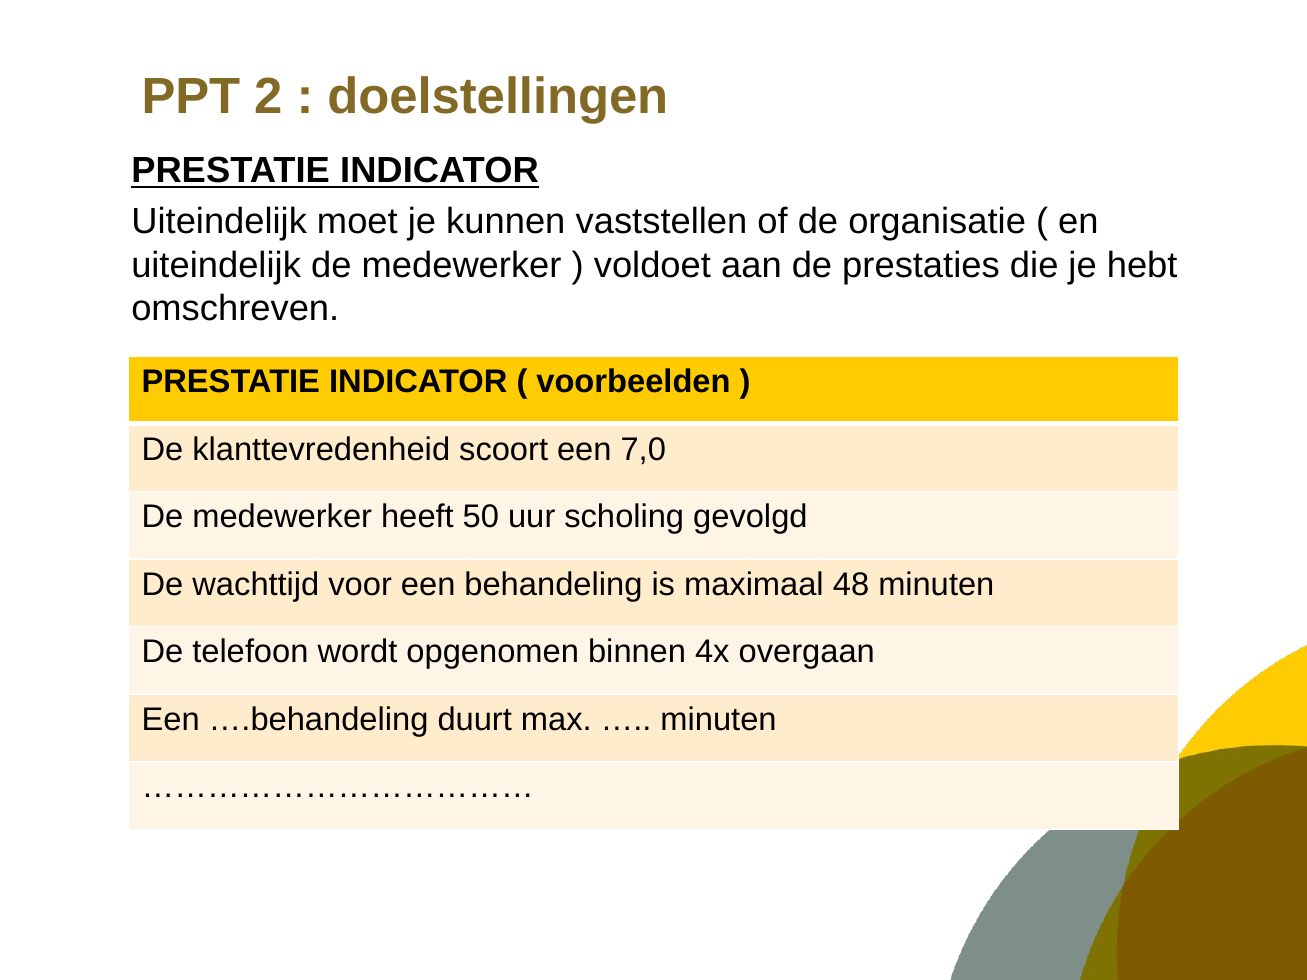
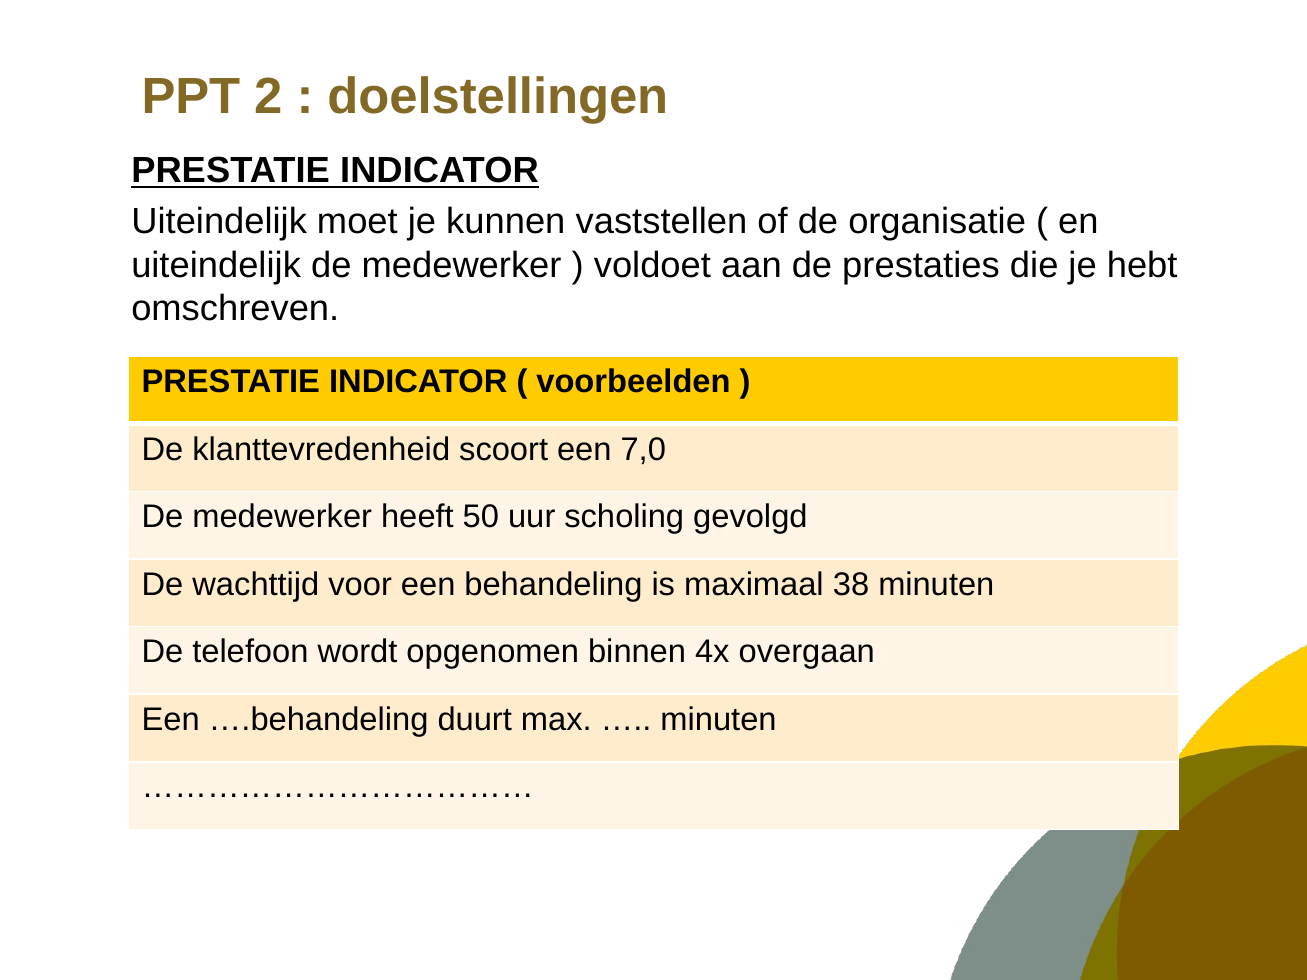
48: 48 -> 38
